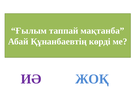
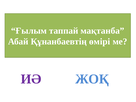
көрді: көрді -> өмірі
